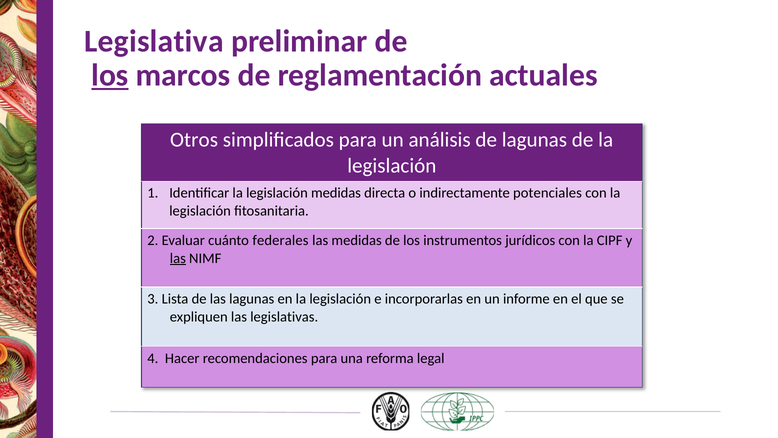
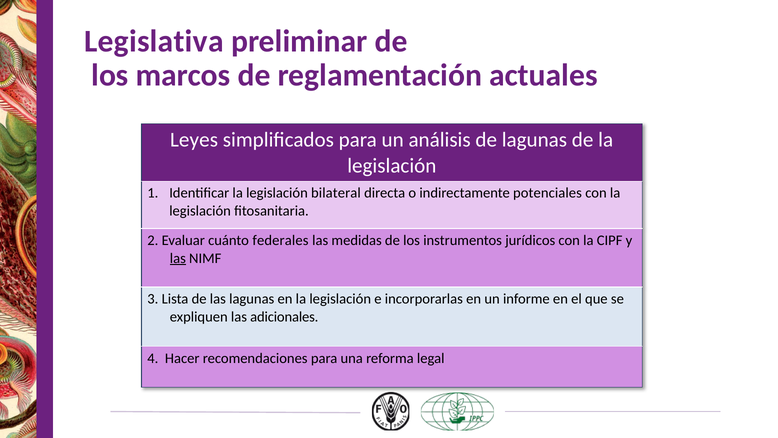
los at (110, 75) underline: present -> none
Otros: Otros -> Leyes
legislación medidas: medidas -> bilateral
legislativas: legislativas -> adicionales
